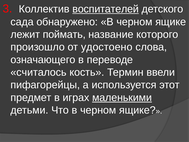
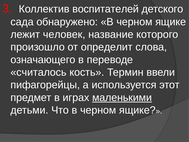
воспитателей underline: present -> none
поймать: поймать -> человек
удостоено: удостоено -> определит
